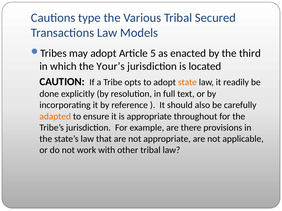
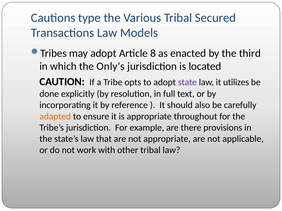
5: 5 -> 8
Your’s: Your’s -> Only’s
state colour: orange -> purple
readily: readily -> utilizes
